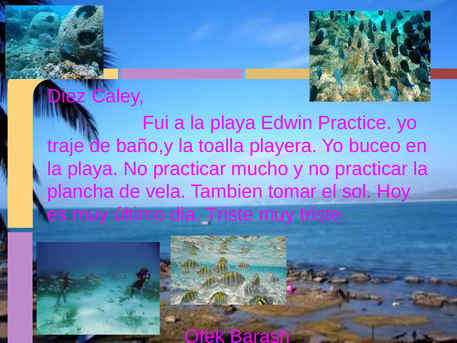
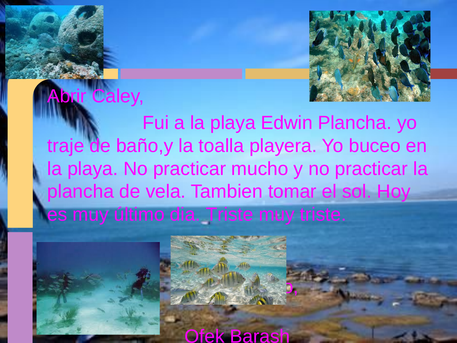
Diez: Diez -> Abrir
Edwin Practice: Practice -> Plancha
